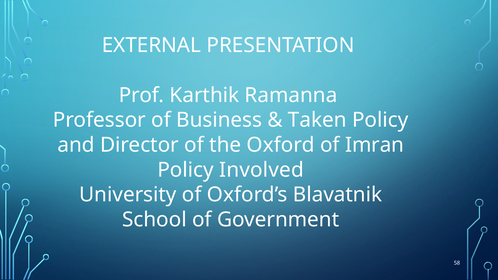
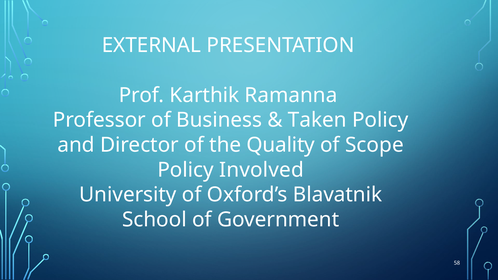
Oxford: Oxford -> Quality
Imran: Imran -> Scope
